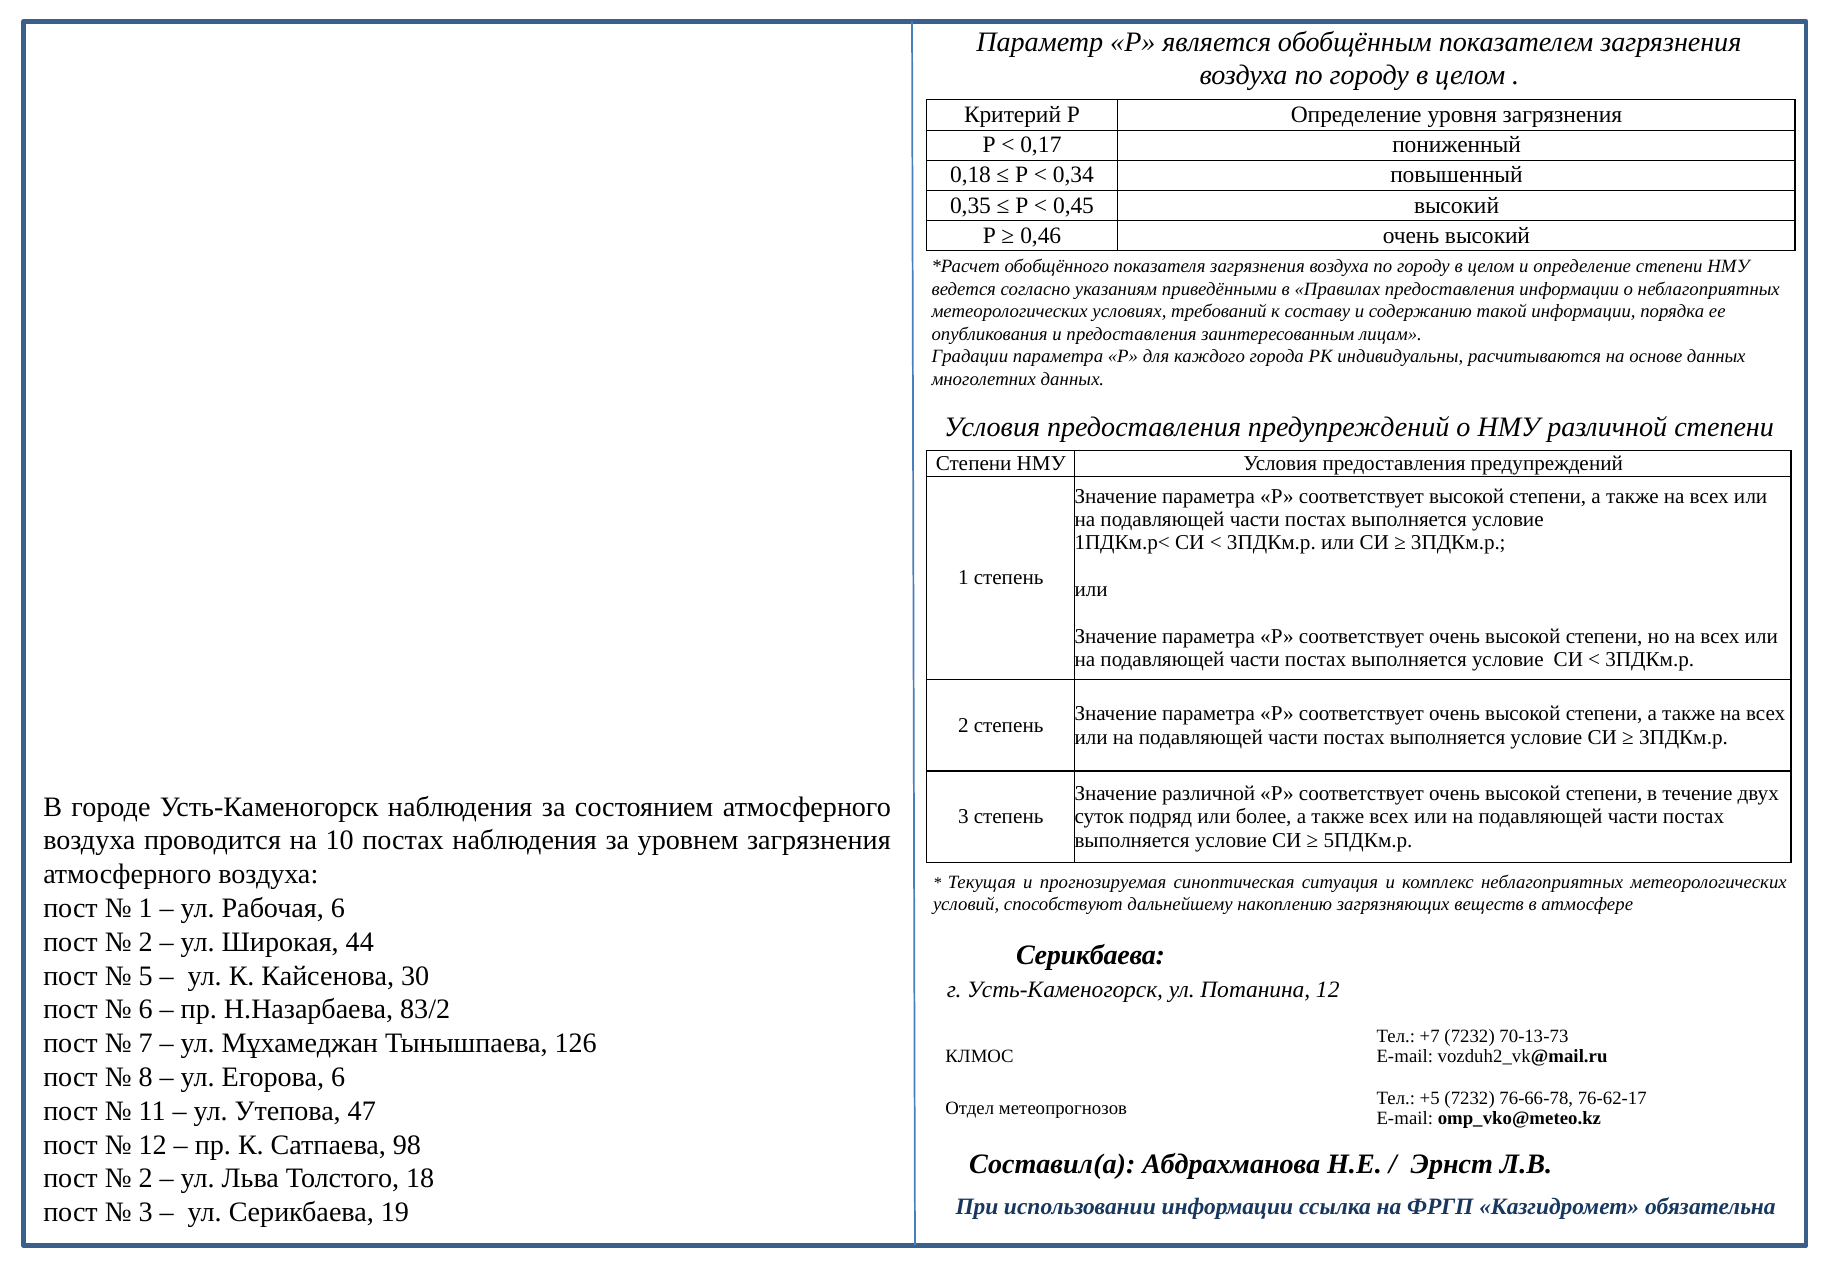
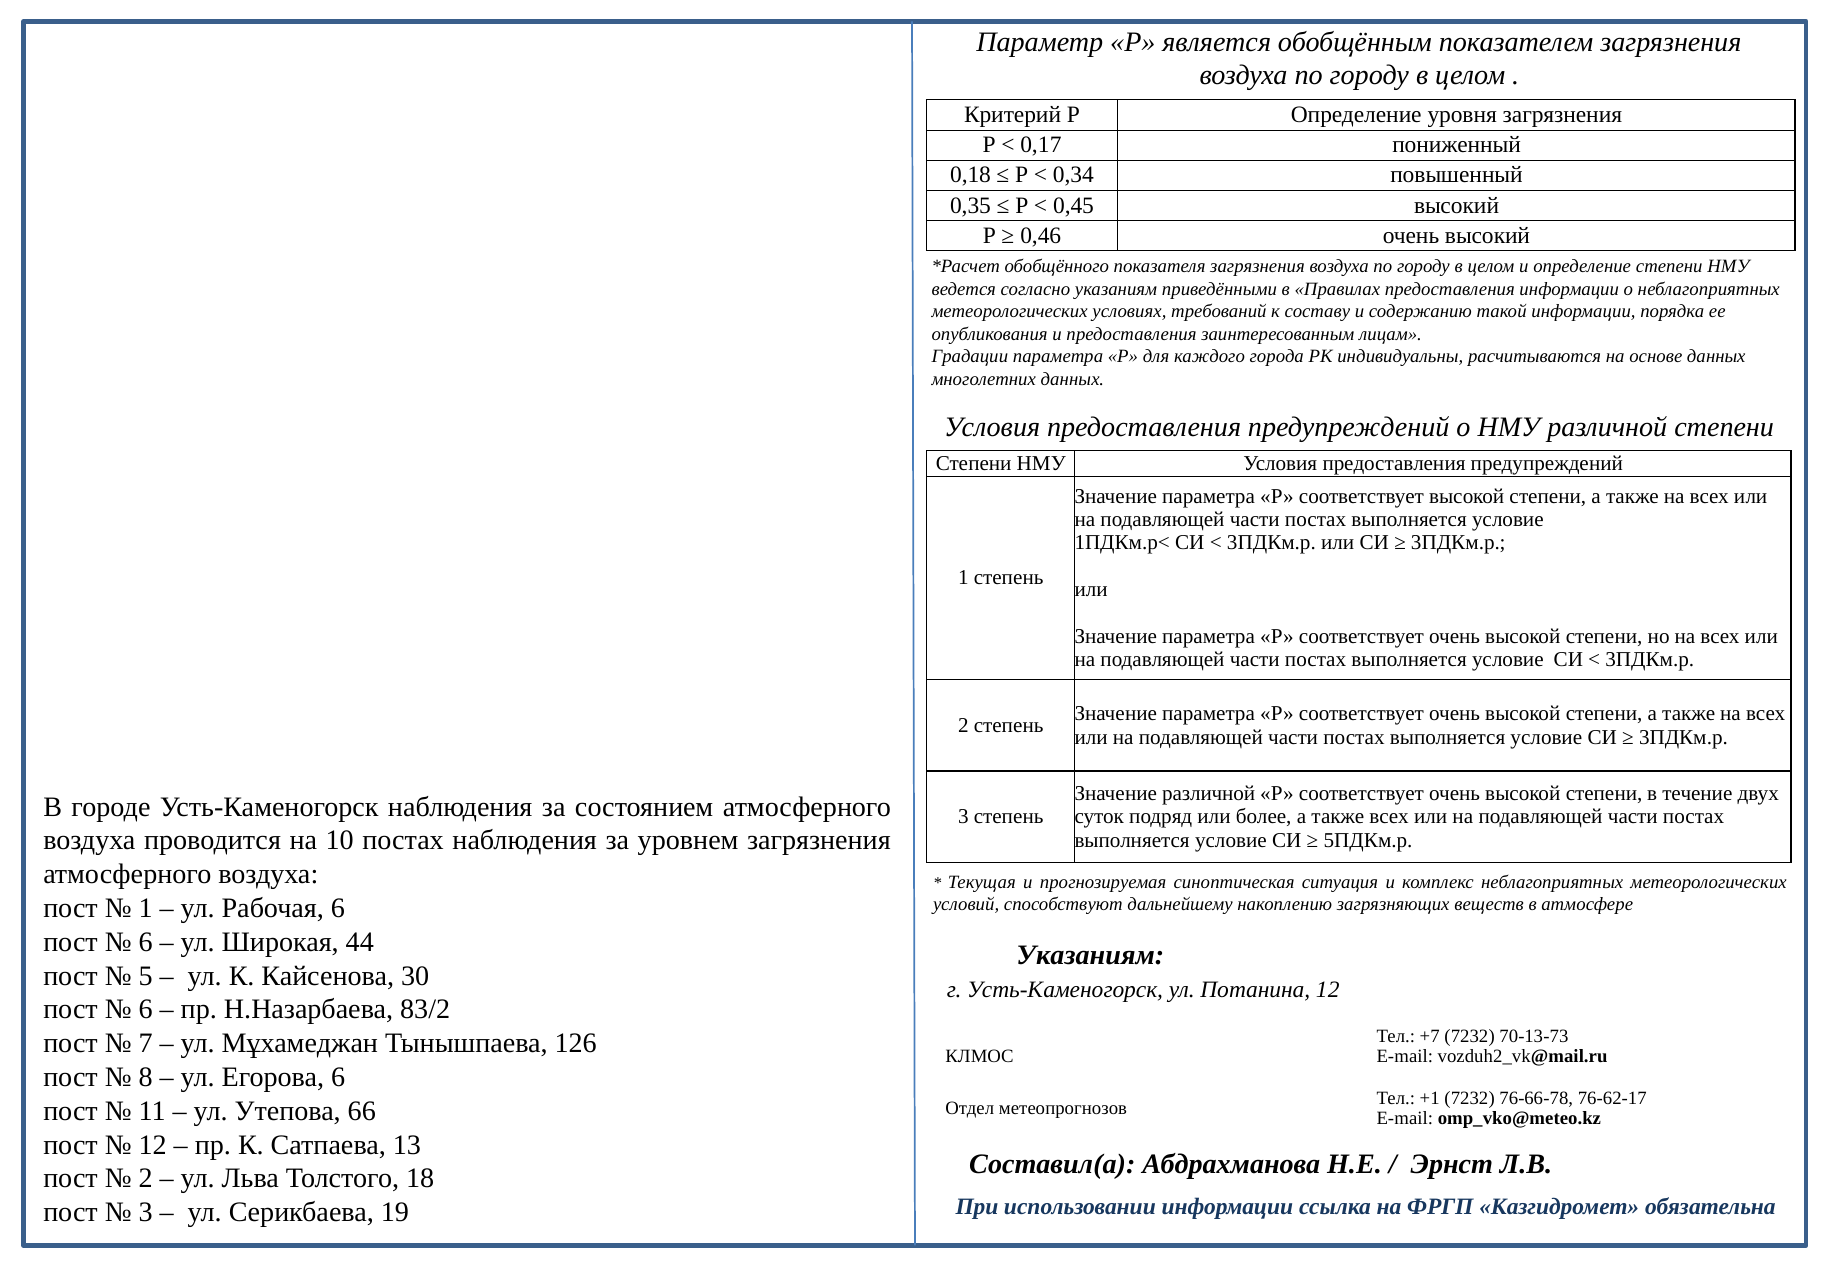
2 at (146, 942): 2 -> 6
Серикбаева at (1091, 955): Серикбаева -> Указаниям
+5: +5 -> +1
47: 47 -> 66
98: 98 -> 13
